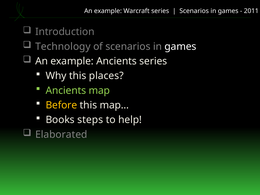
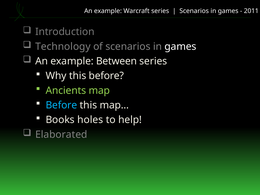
example Ancients: Ancients -> Between
this places: places -> before
Before at (61, 105) colour: yellow -> light blue
steps: steps -> holes
